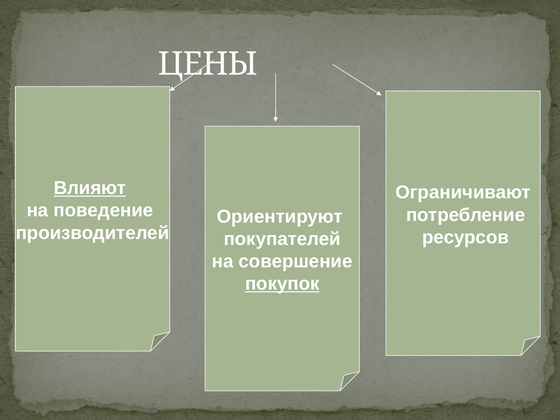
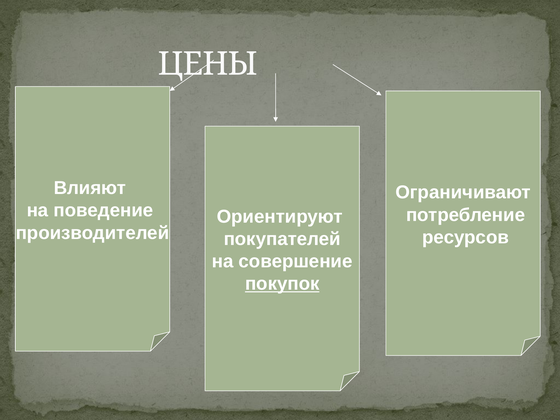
Влияют underline: present -> none
